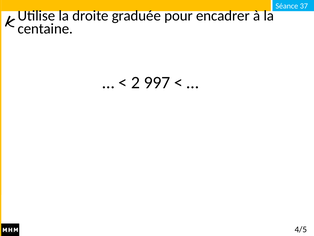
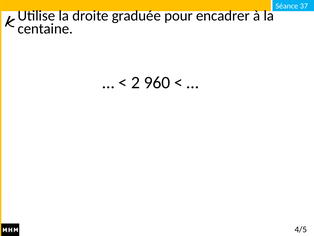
997: 997 -> 960
